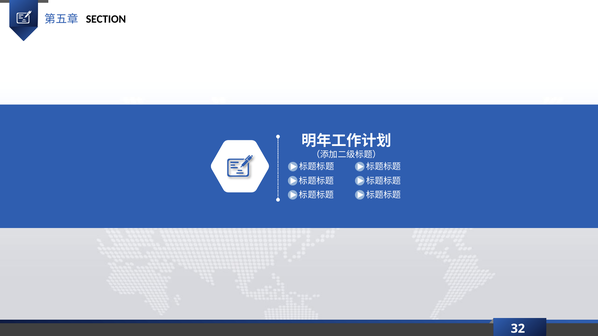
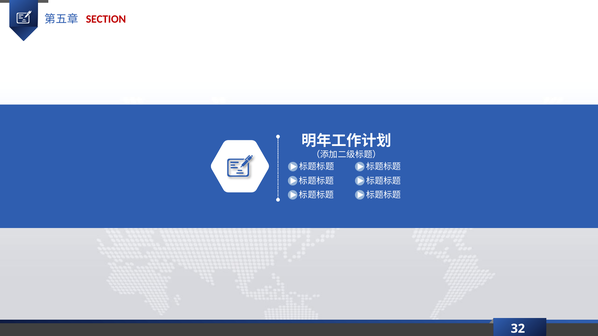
SECTION colour: black -> red
